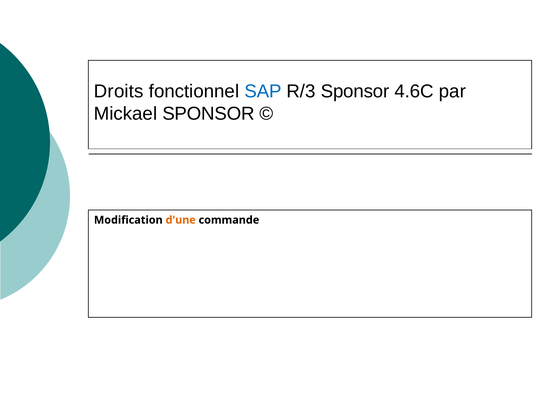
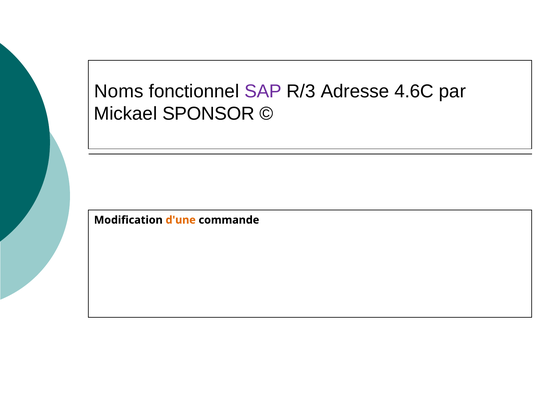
Droits: Droits -> Noms
SAP colour: blue -> purple
R/3 Sponsor: Sponsor -> Adresse
